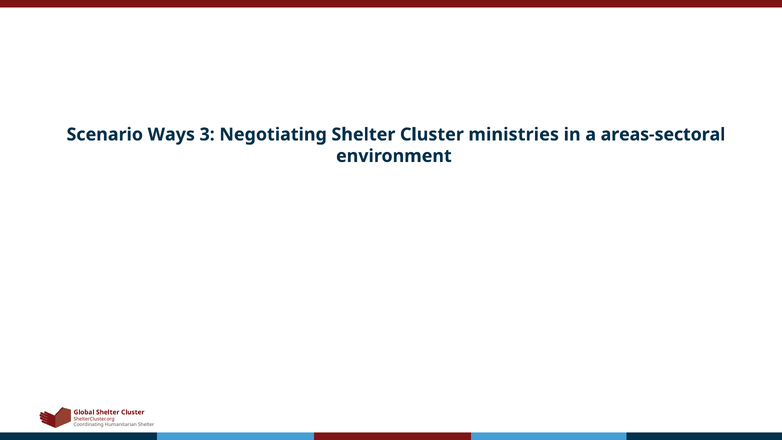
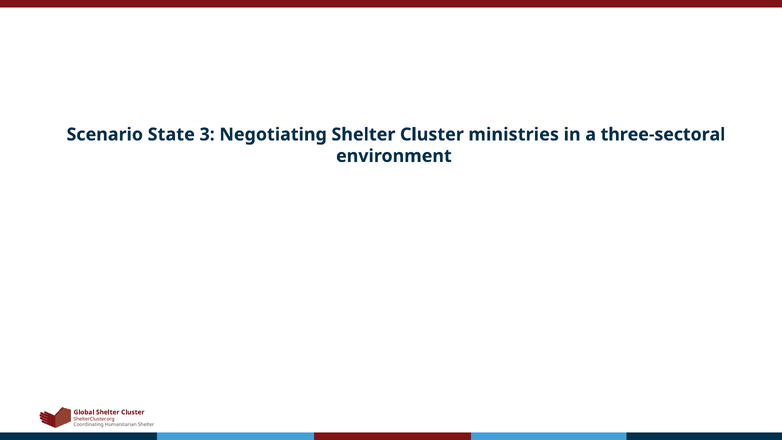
Ways: Ways -> State
areas-sectoral: areas-sectoral -> three-sectoral
